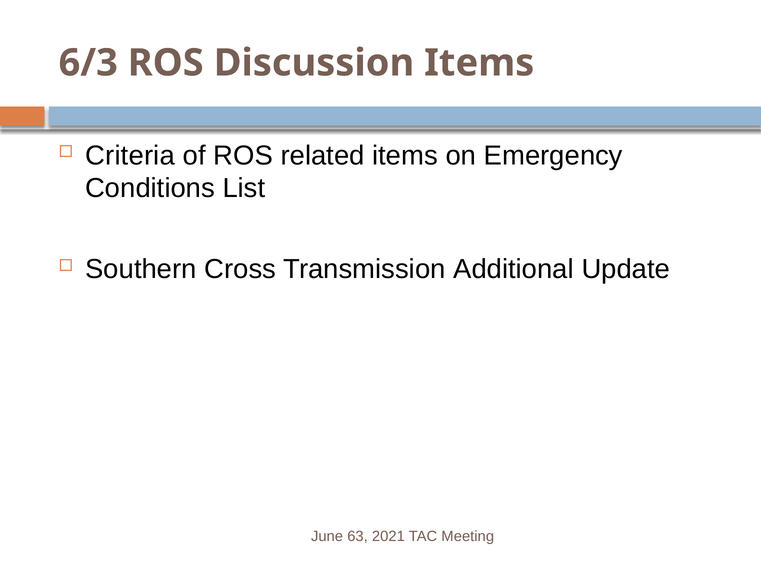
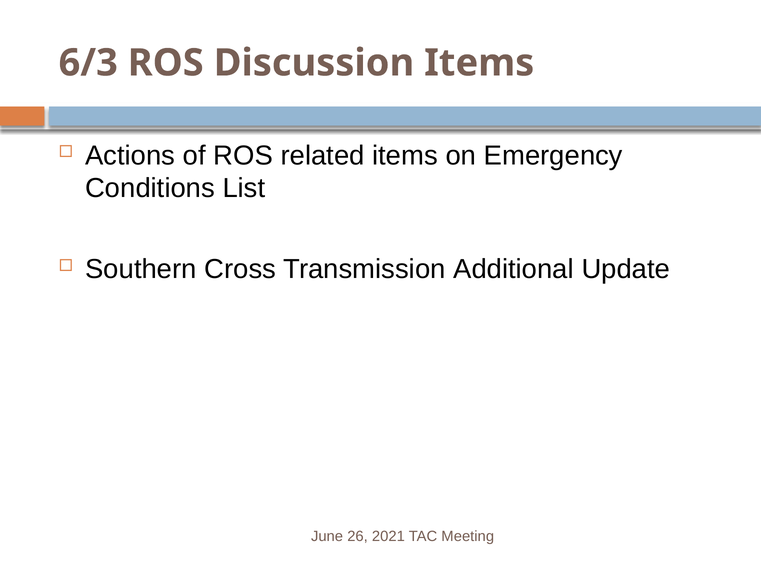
Criteria: Criteria -> Actions
63: 63 -> 26
